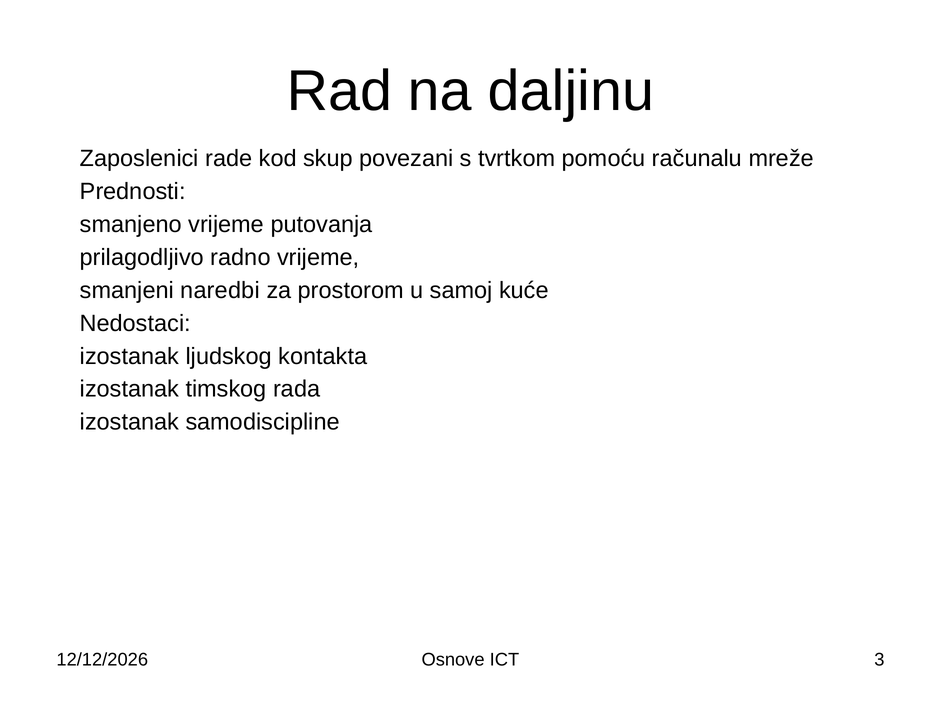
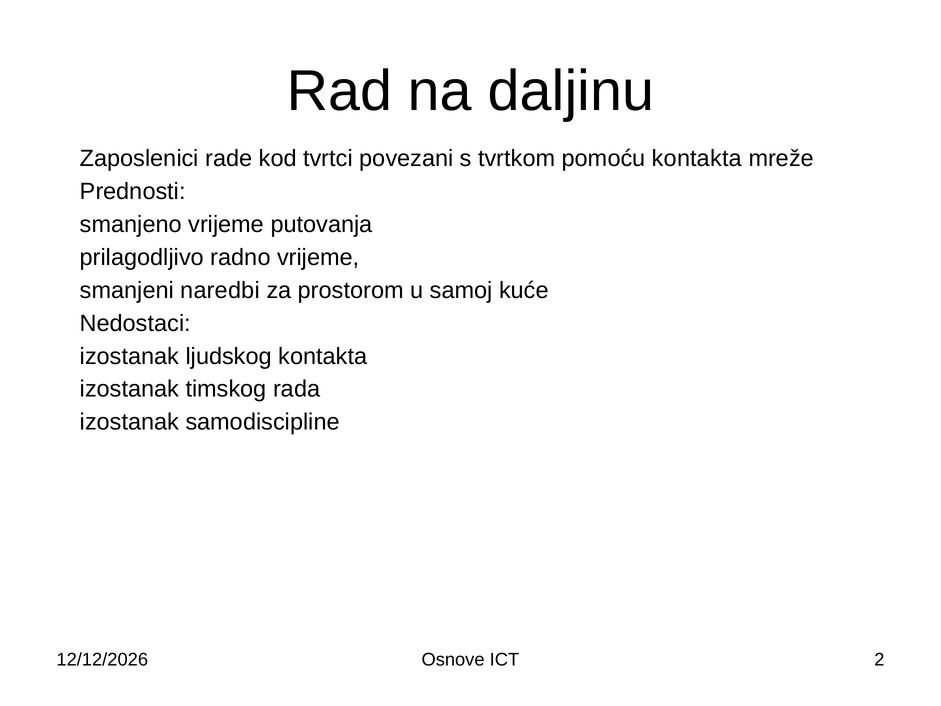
skup: skup -> tvrtci
pomoću računalu: računalu -> kontakta
3: 3 -> 2
